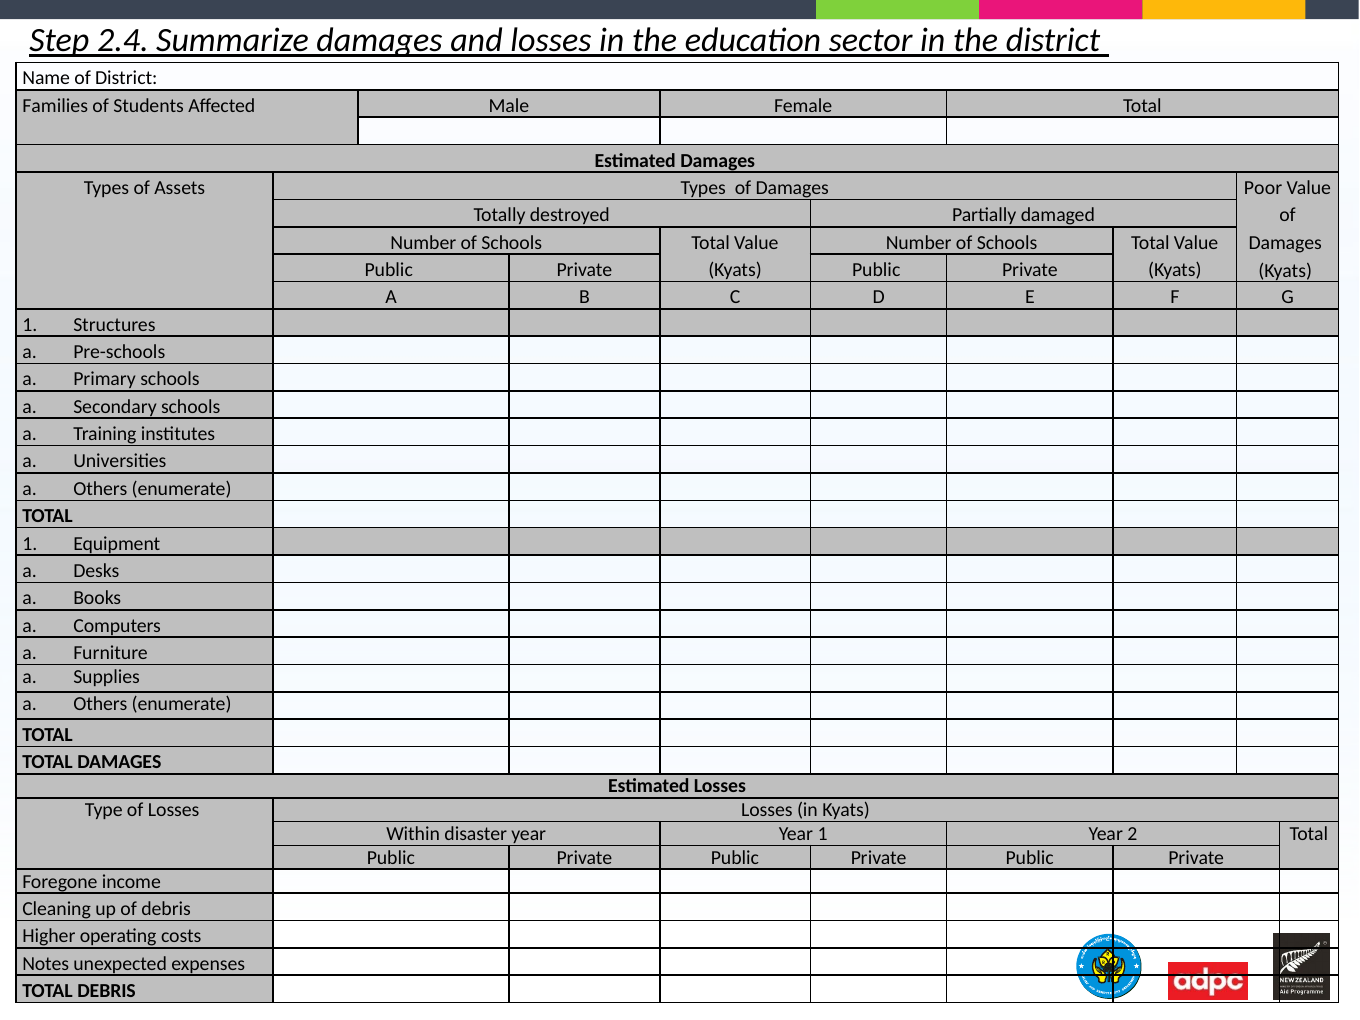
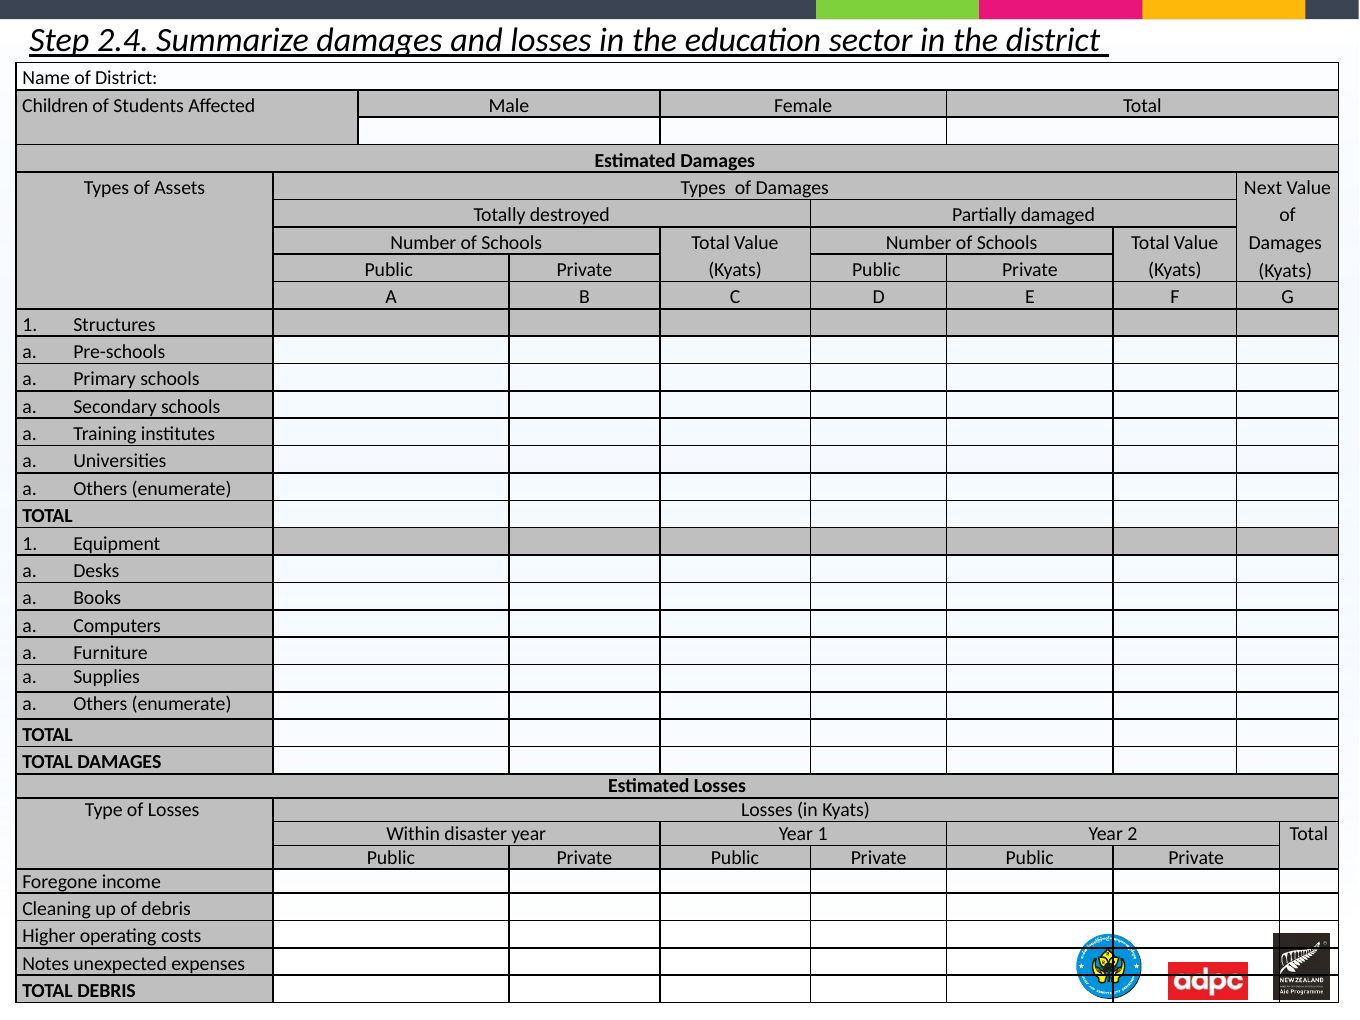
Families: Families -> Children
Poor: Poor -> Next
